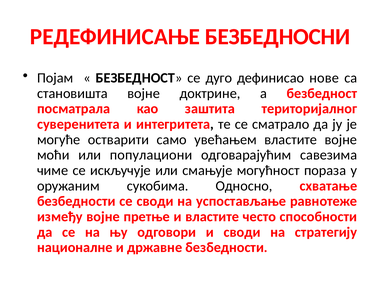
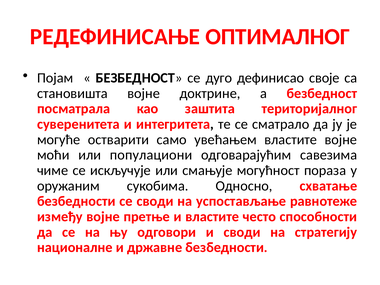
БЕЗБЕДНОСНИ: БЕЗБЕДНОСНИ -> ОПТИМАЛНОГ
нове: нове -> своје
